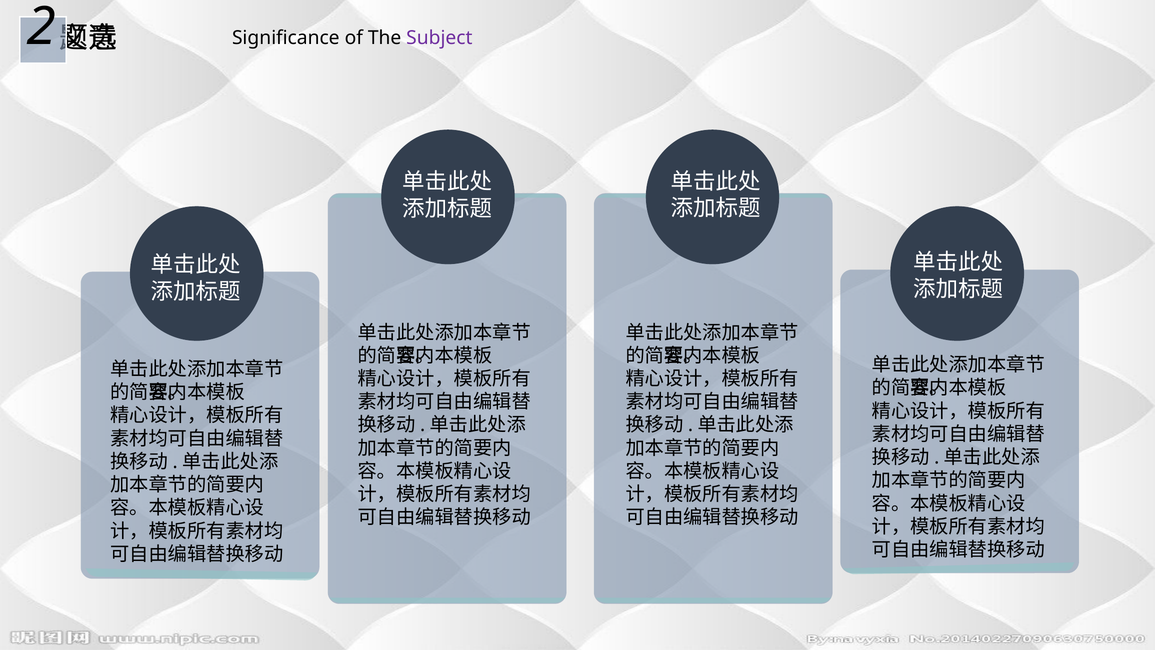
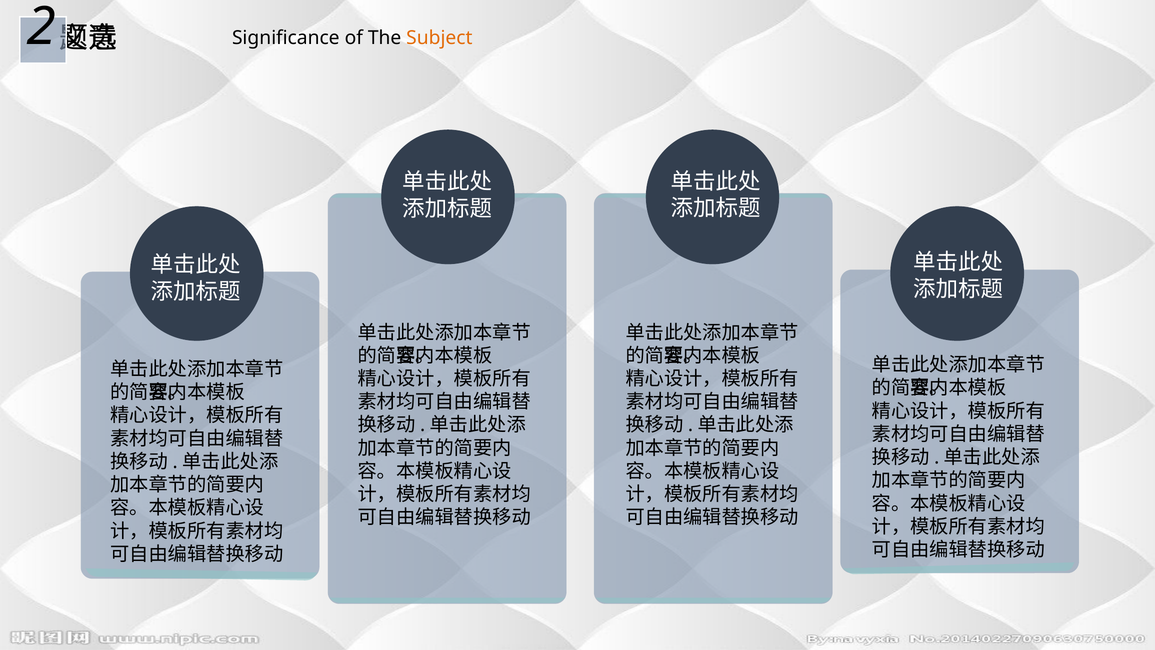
Subject colour: purple -> orange
